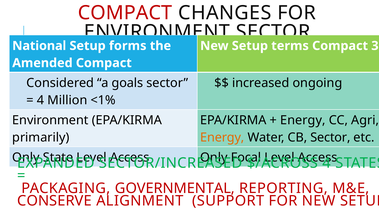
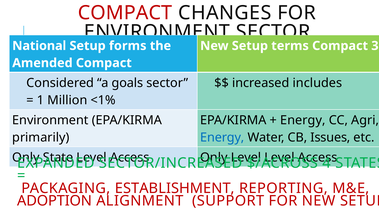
ongoing: ongoing -> includes
4 at (41, 100): 4 -> 1
Energy at (222, 138) colour: orange -> blue
CB Sector: Sector -> Issues
Focal at (246, 158): Focal -> Level
GOVERNMENTAL: GOVERNMENTAL -> ESTABLISHMENT
CONSERVE: CONSERVE -> ADOPTION
